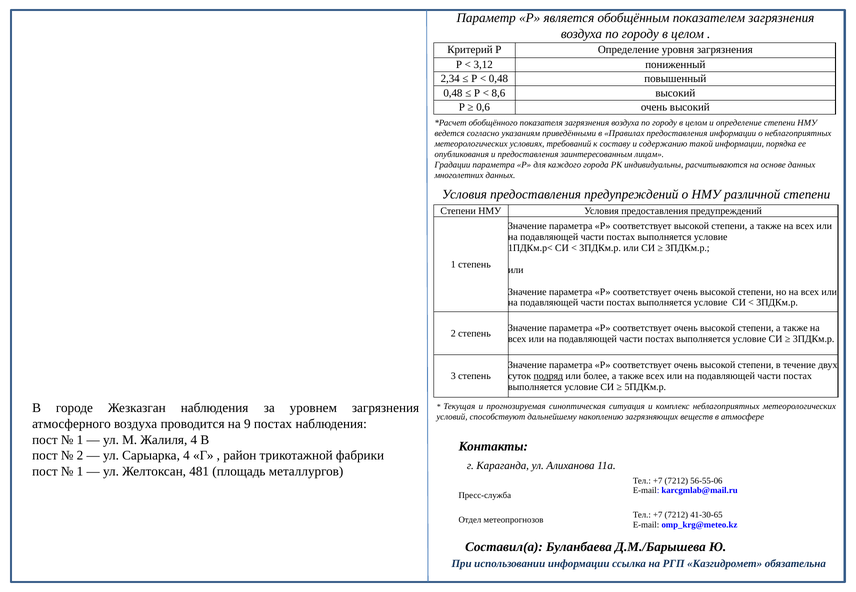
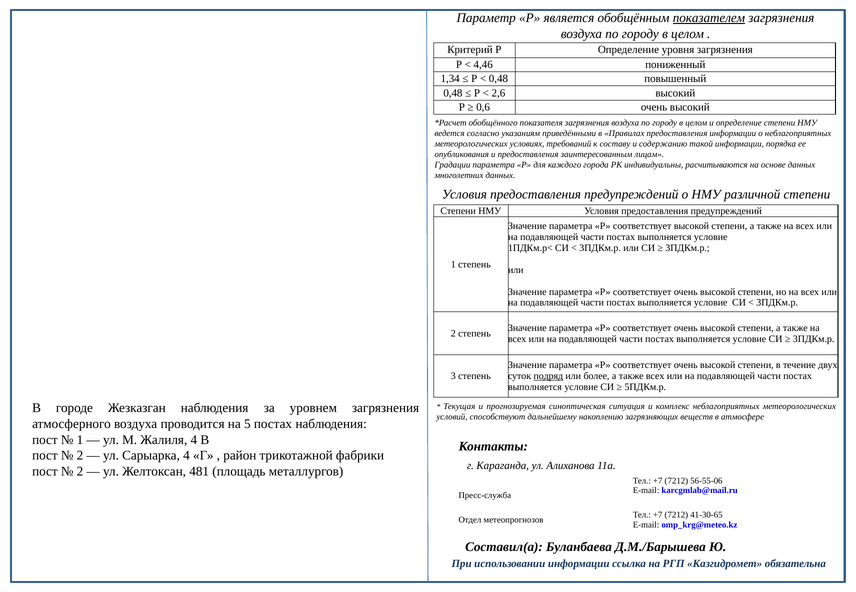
показателем underline: none -> present
3,12: 3,12 -> 4,46
2,34: 2,34 -> 1,34
8,6: 8,6 -> 2,6
9: 9 -> 5
1 at (80, 472): 1 -> 2
